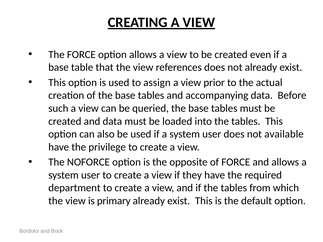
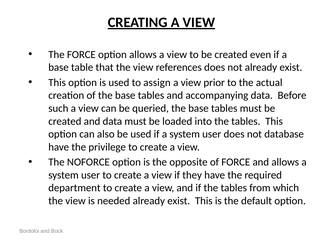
available: available -> database
primary: primary -> needed
